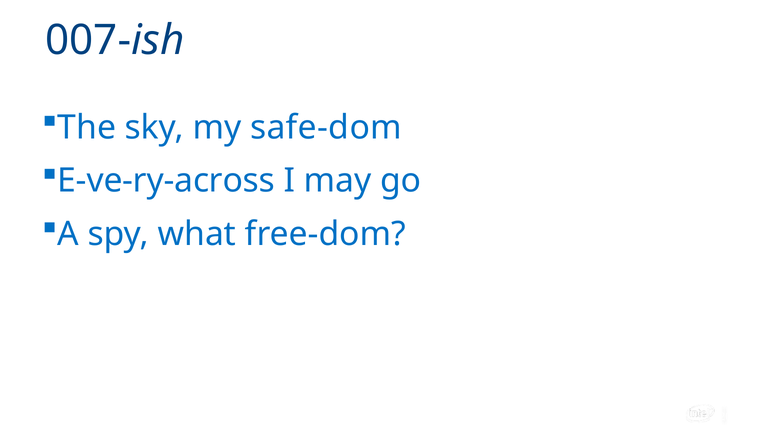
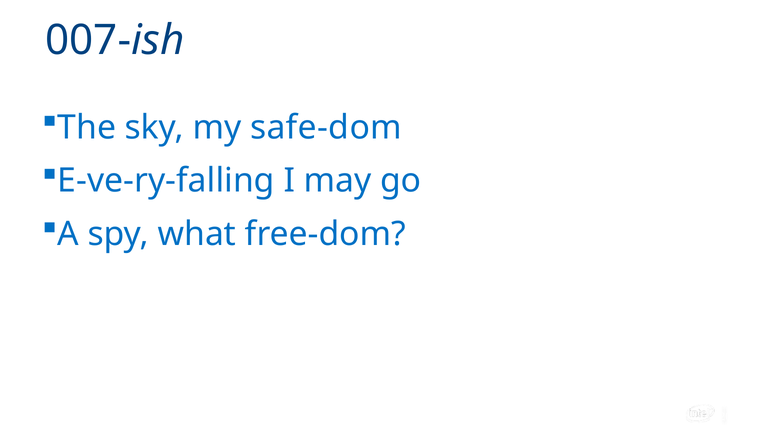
E-ve-ry-across: E-ve-ry-across -> E-ve-ry-falling
